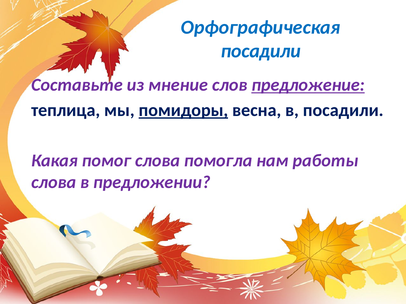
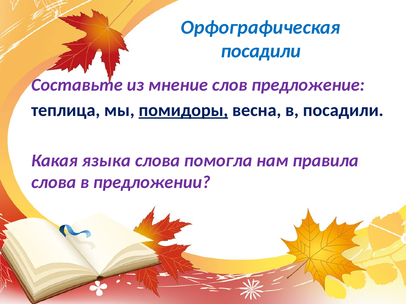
предложение underline: present -> none
помог: помог -> языка
работы: работы -> правила
